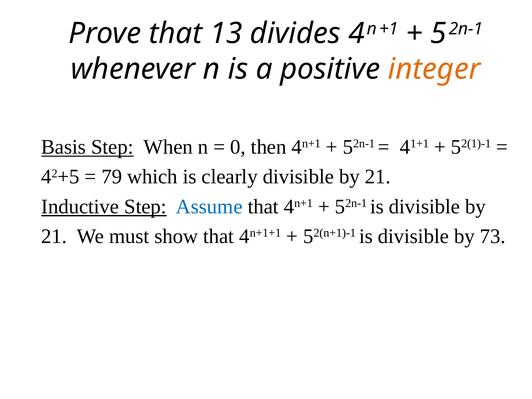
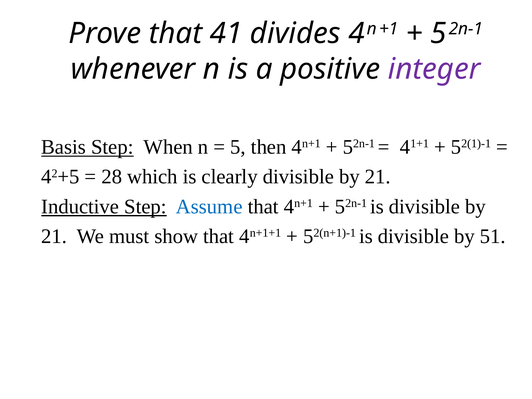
13: 13 -> 41
integer colour: orange -> purple
0: 0 -> 5
79: 79 -> 28
73: 73 -> 51
